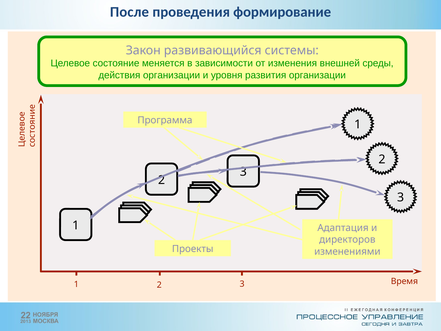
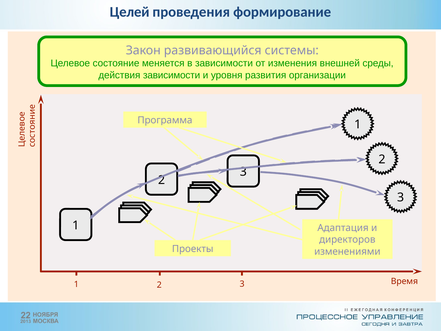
После: После -> Целей
действия организации: организации -> зависимости
